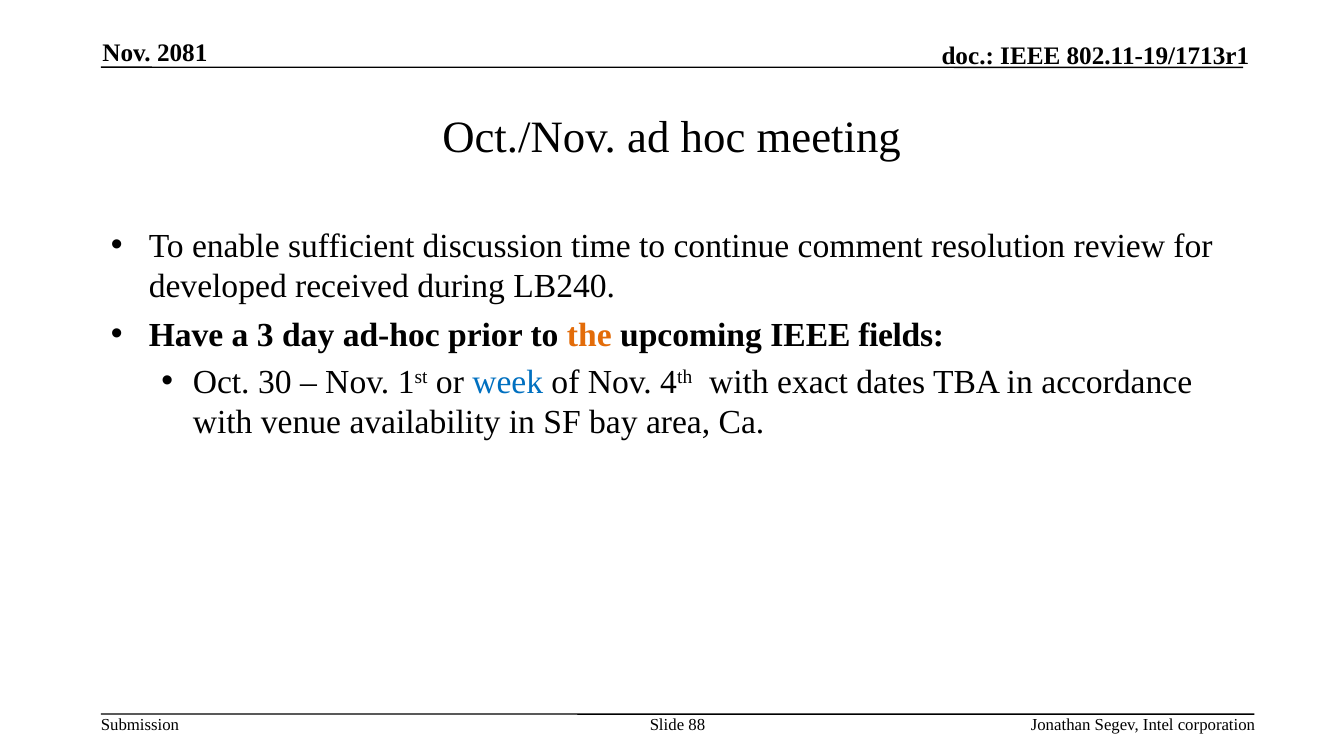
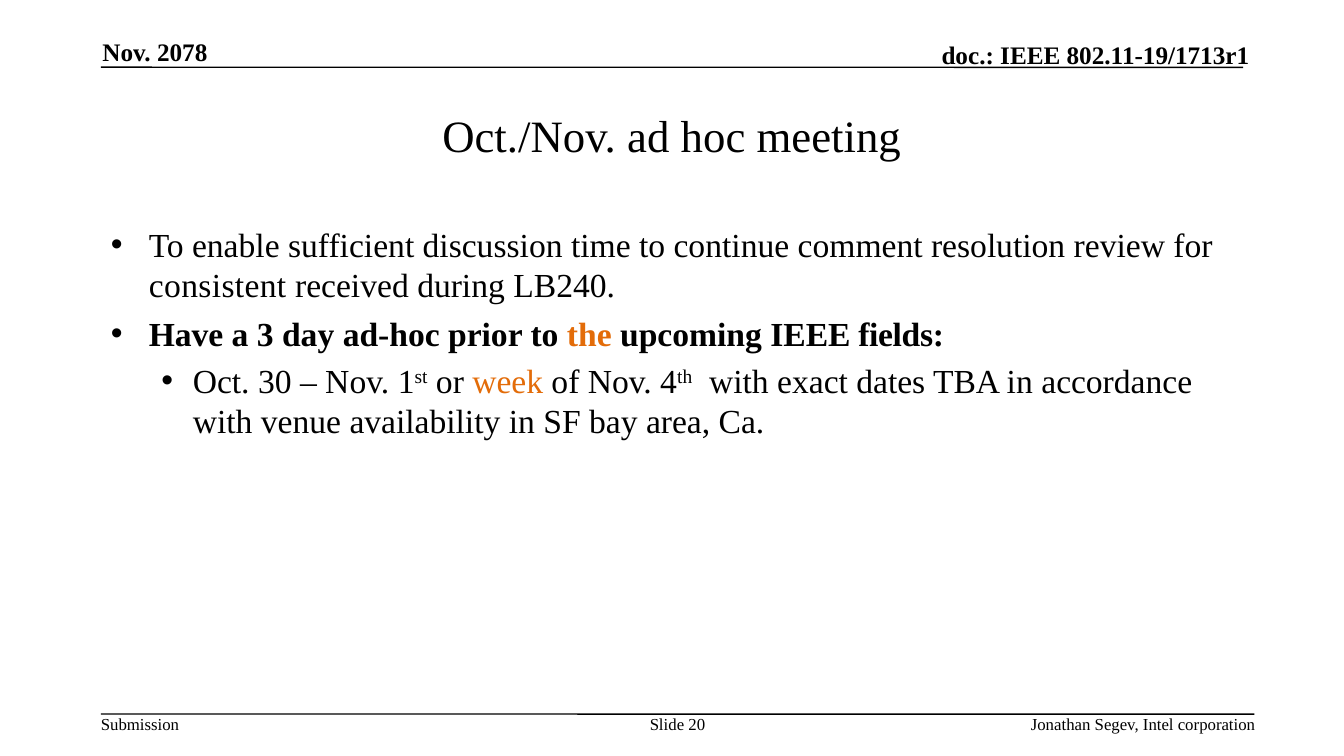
2081: 2081 -> 2078
developed: developed -> consistent
week colour: blue -> orange
88: 88 -> 20
